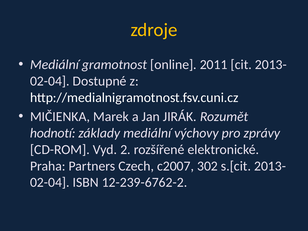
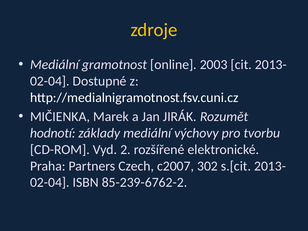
2011: 2011 -> 2003
zprávy: zprávy -> tvorbu
12-239-6762-2: 12-239-6762-2 -> 85-239-6762-2
